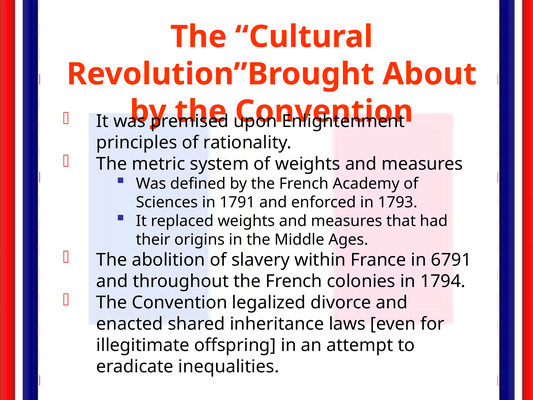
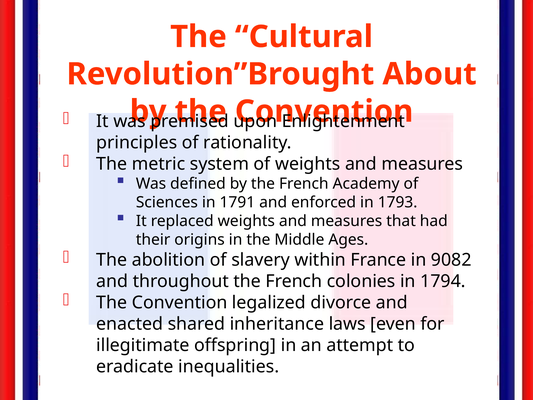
6791: 6791 -> 9082
